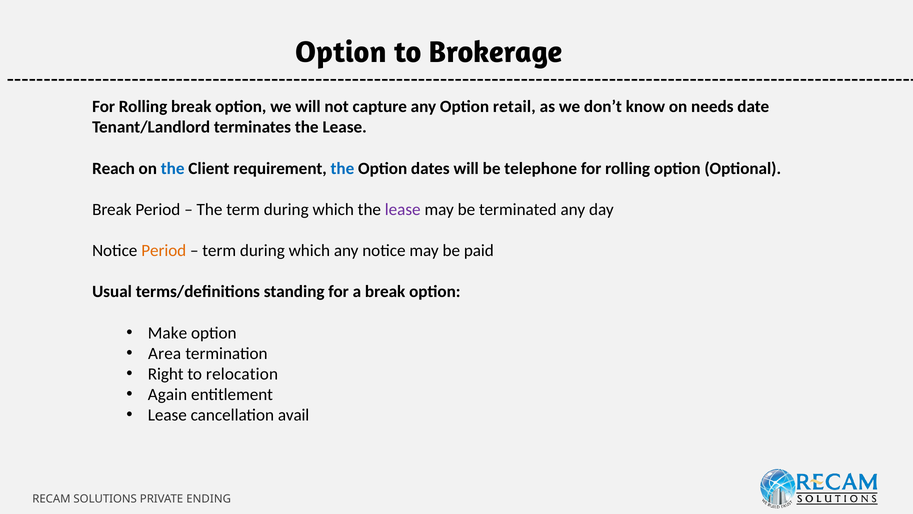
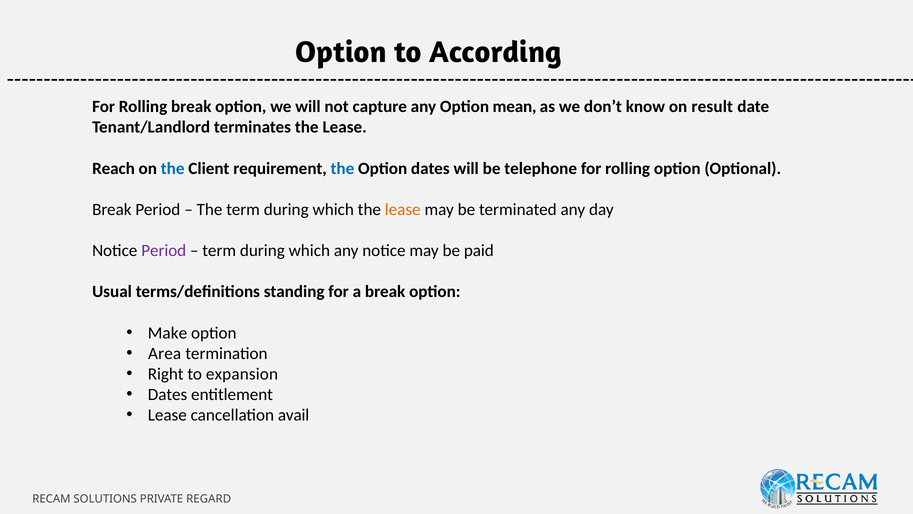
Brokerage: Brokerage -> According
retail: retail -> mean
needs: needs -> result
lease at (403, 209) colour: purple -> orange
Period at (164, 250) colour: orange -> purple
relocation: relocation -> expansion
Again at (167, 394): Again -> Dates
ENDING: ENDING -> REGARD
